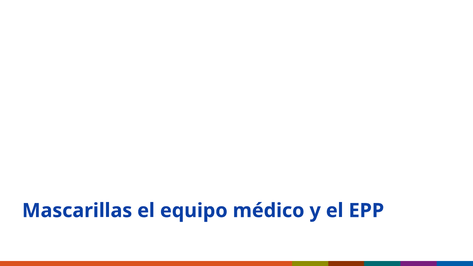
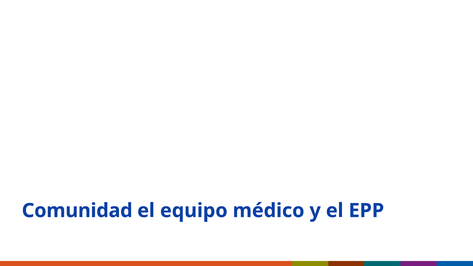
Mascarillas: Mascarillas -> Comunidad
